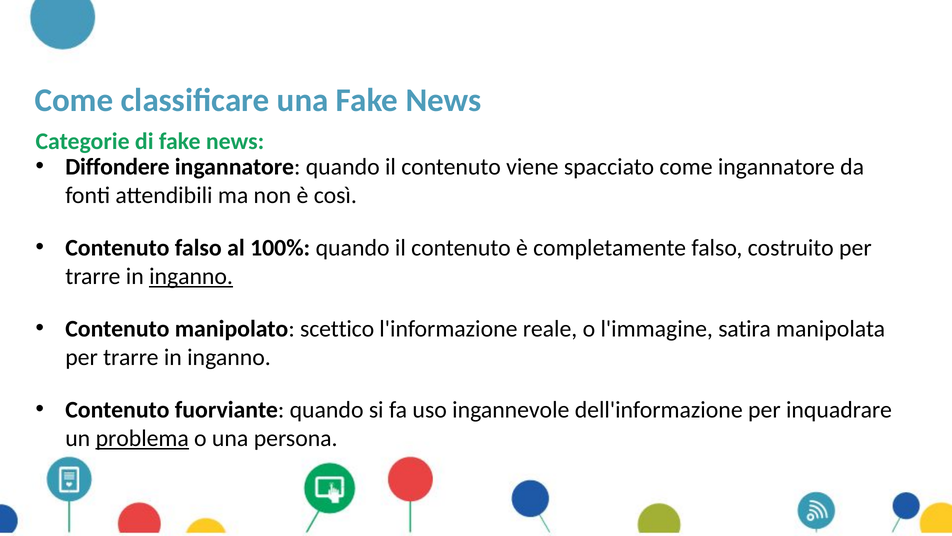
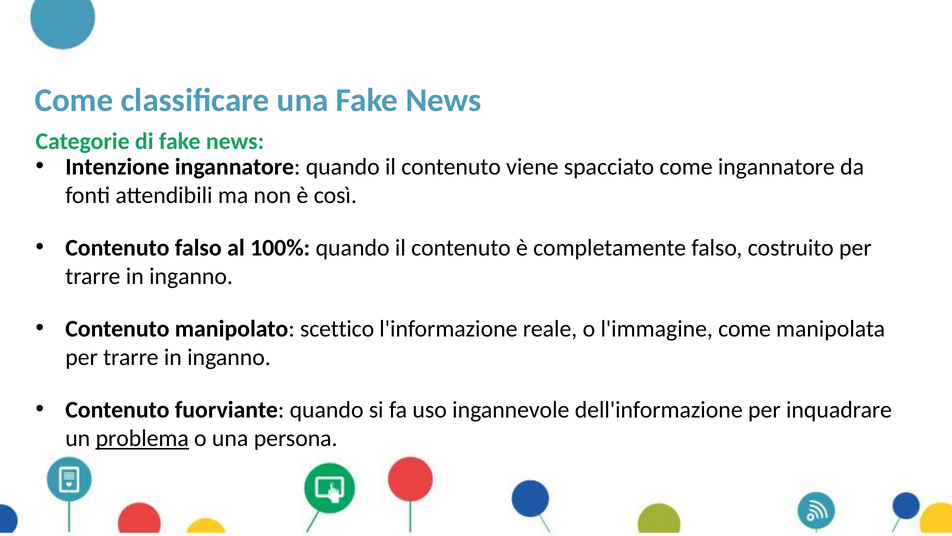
Diffondere: Diffondere -> Intenzione
inganno at (191, 276) underline: present -> none
l'immagine satira: satira -> come
